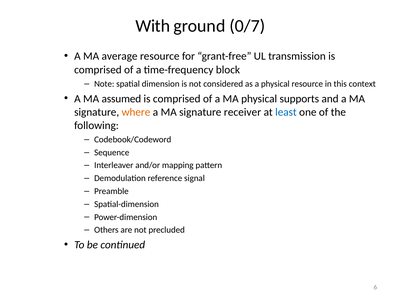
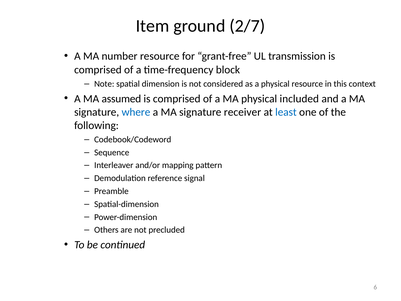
With: With -> Item
0/7: 0/7 -> 2/7
average: average -> number
supports: supports -> included
where colour: orange -> blue
